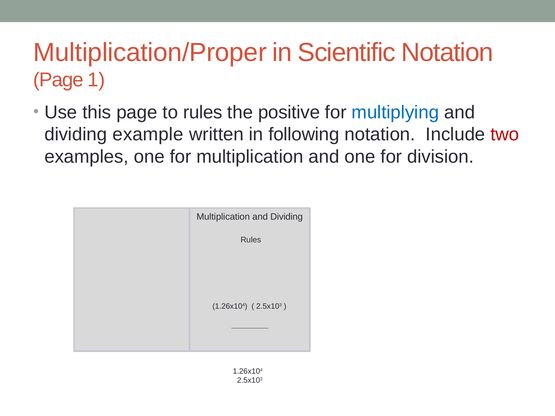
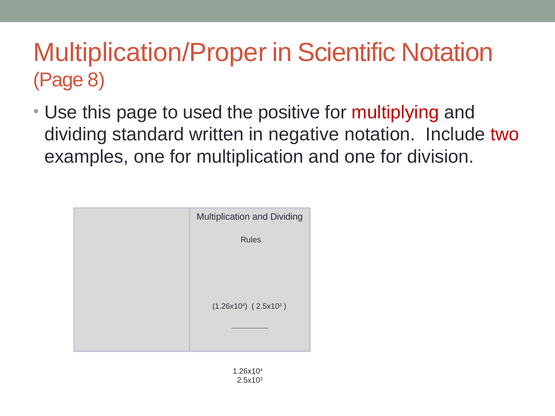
1: 1 -> 8
to rules: rules -> used
multiplying colour: blue -> red
example: example -> standard
following: following -> negative
